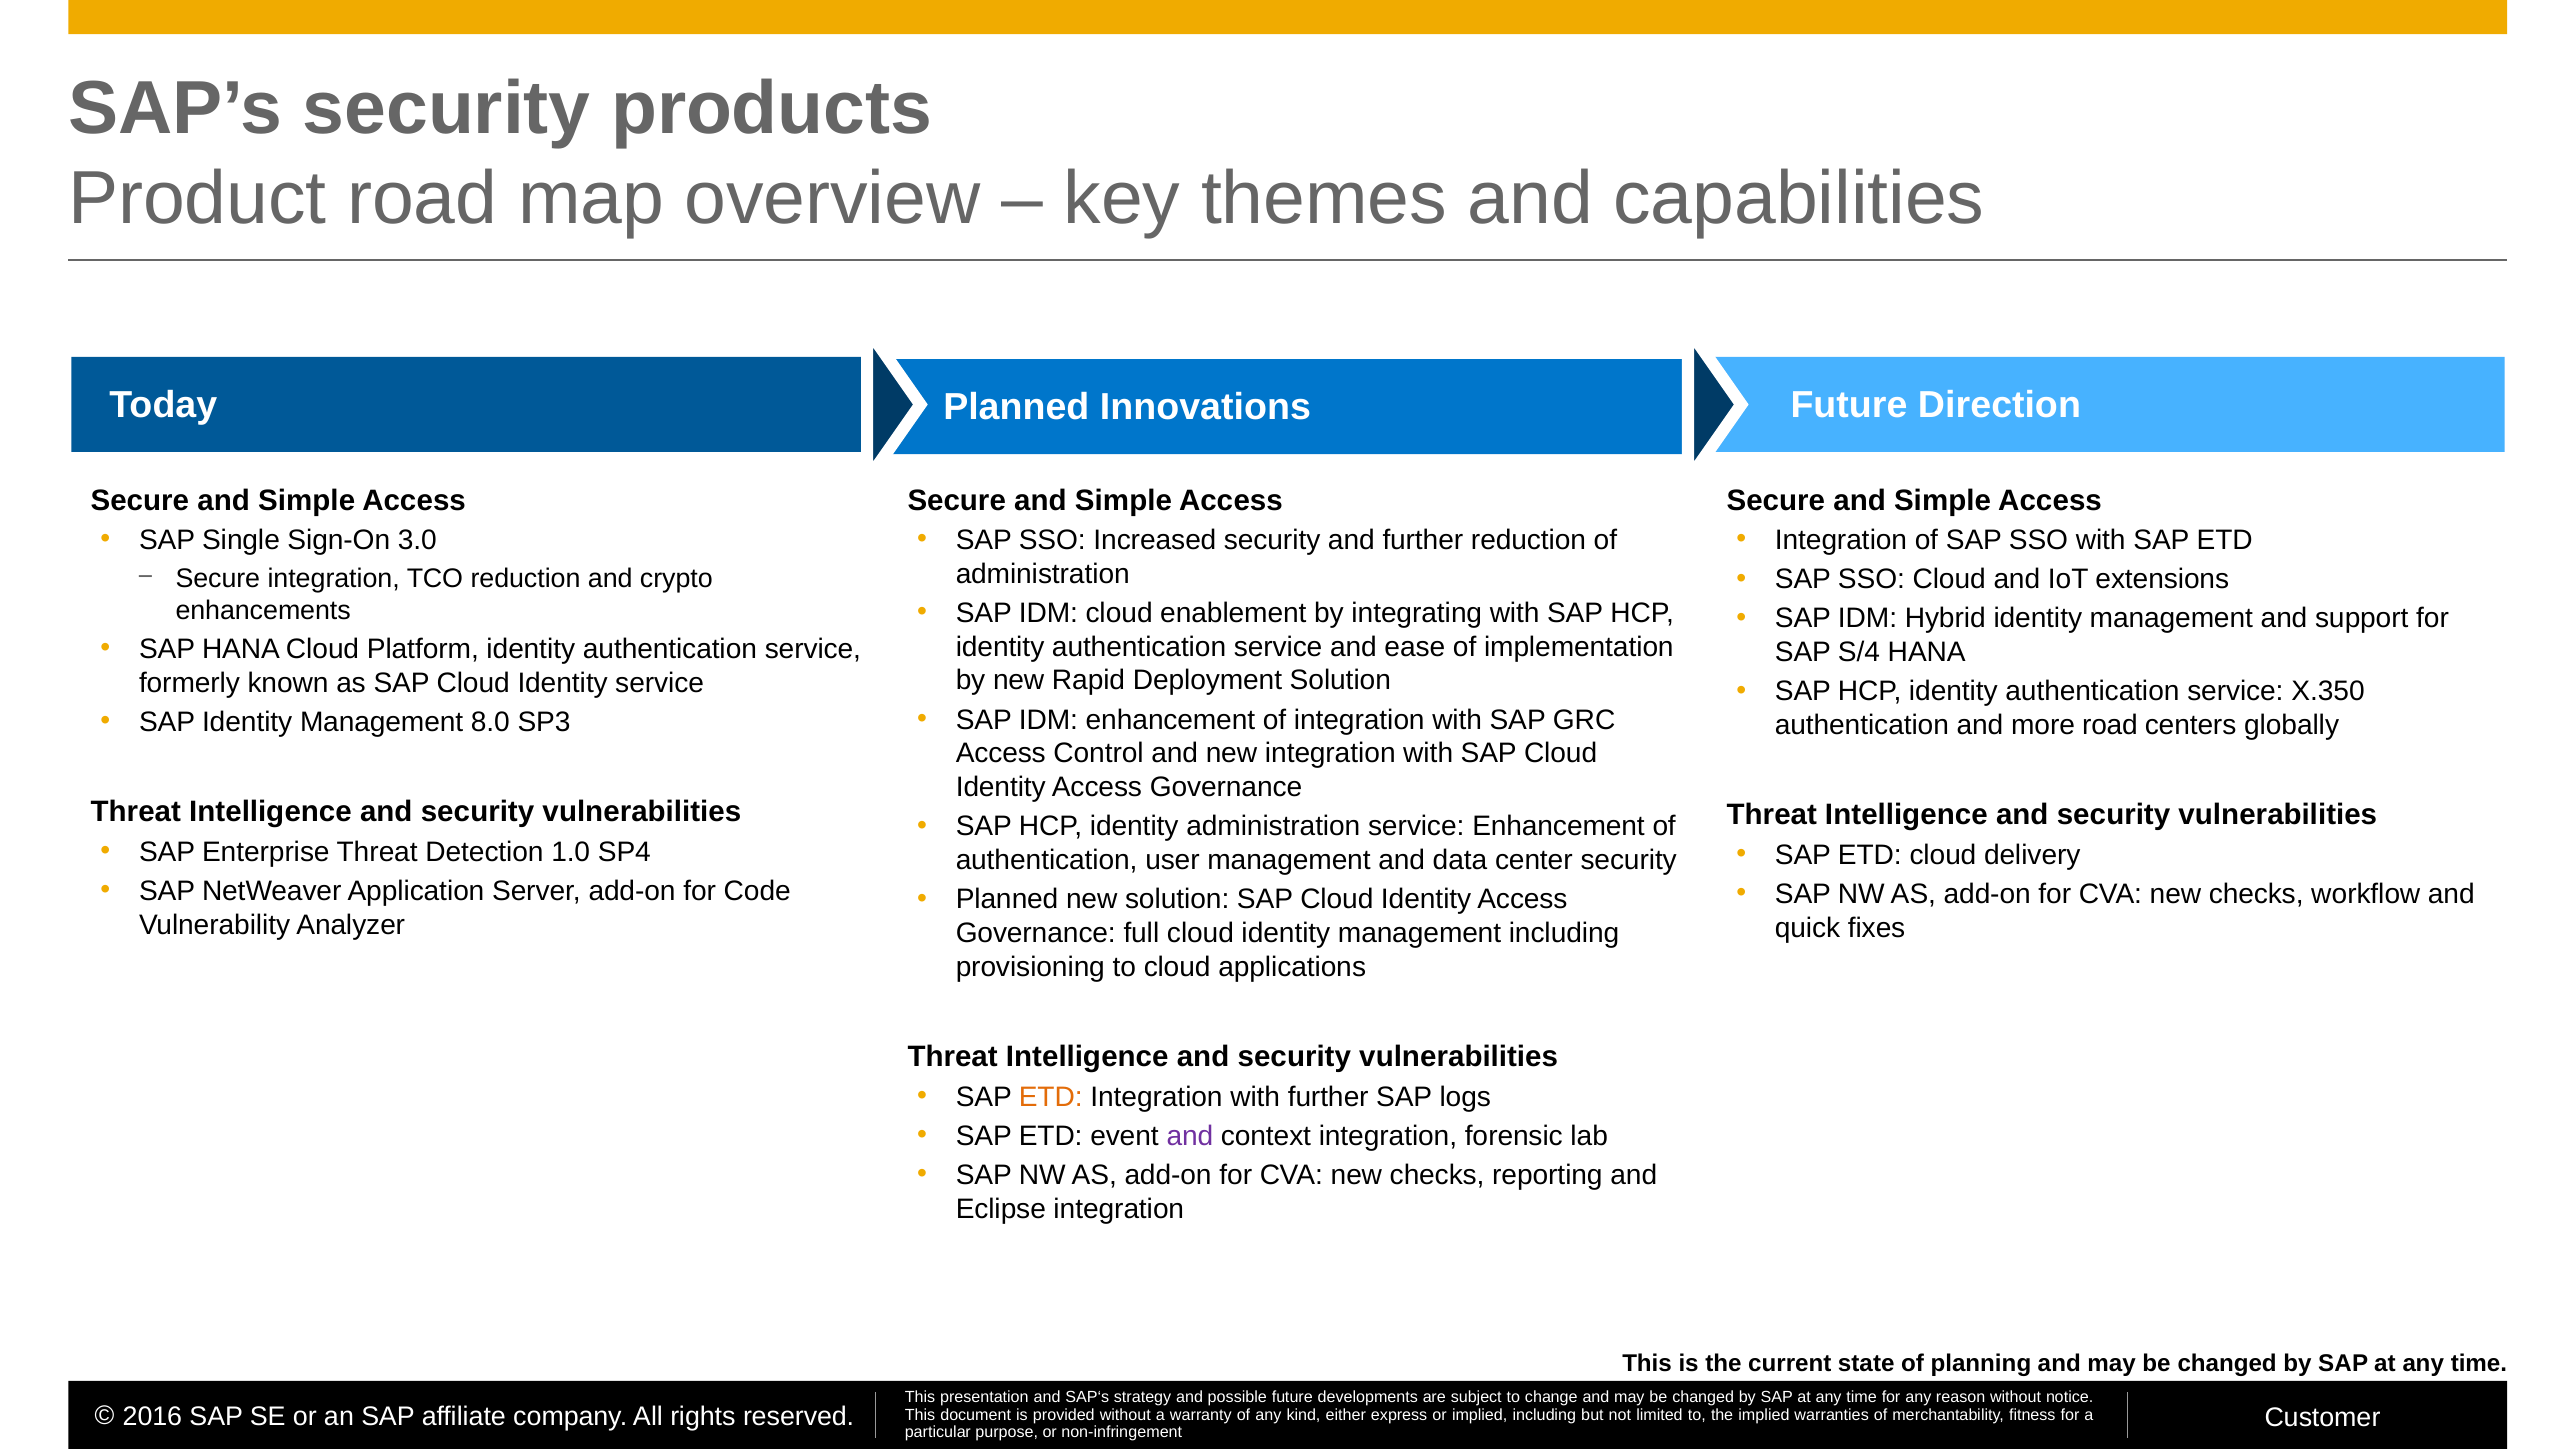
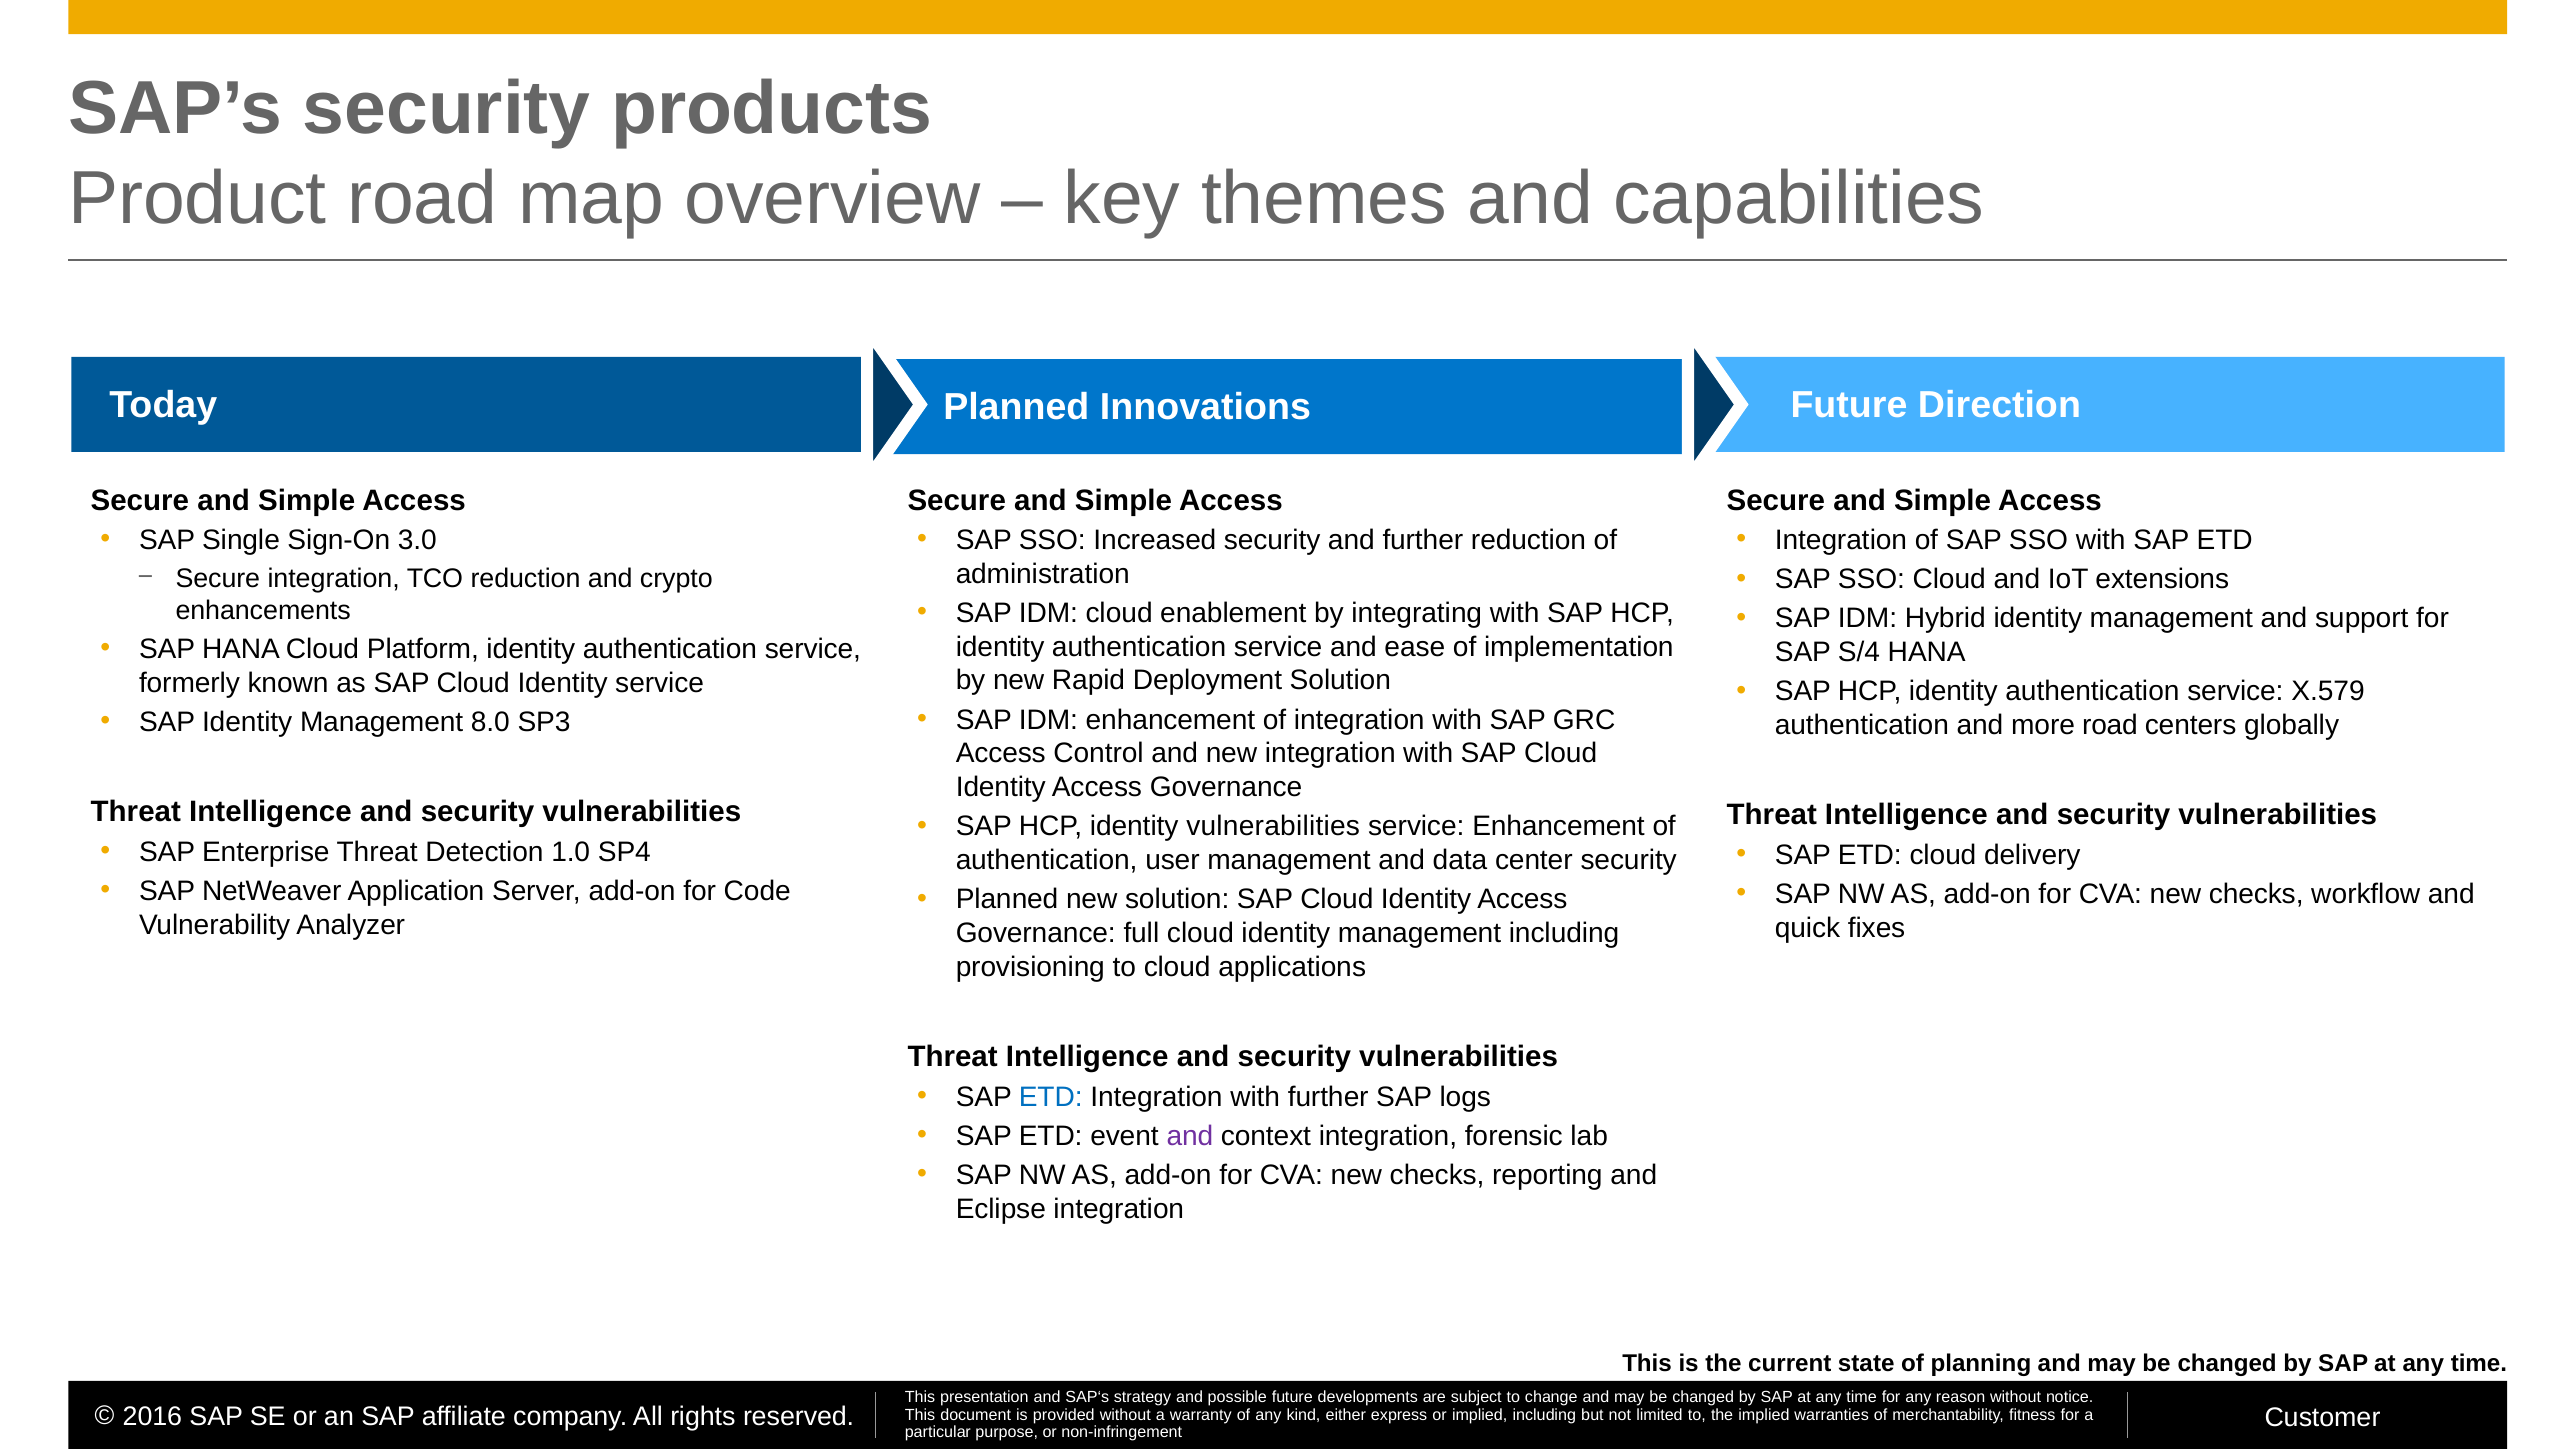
X.350: X.350 -> X.579
identity administration: administration -> vulnerabilities
ETD at (1051, 1097) colour: orange -> blue
